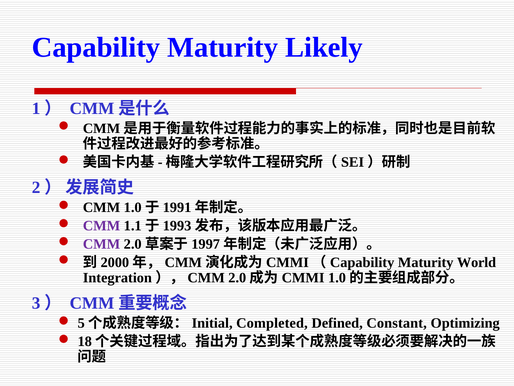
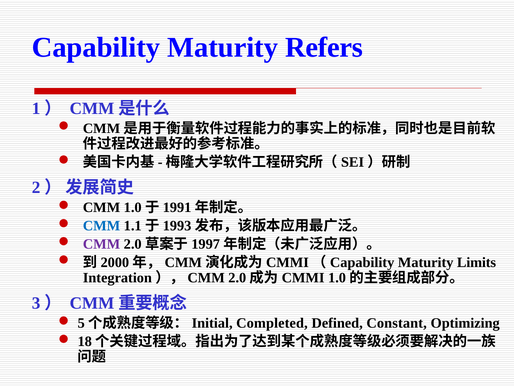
Likely: Likely -> Refers
CMM at (102, 225) colour: purple -> blue
World: World -> Limits
